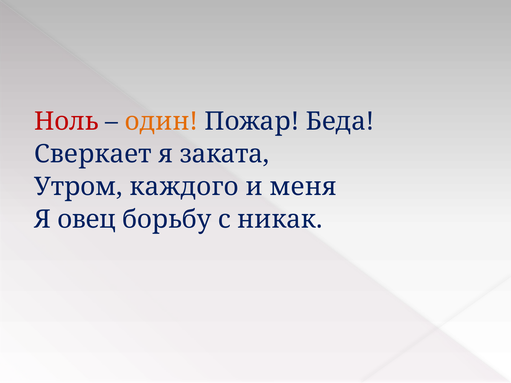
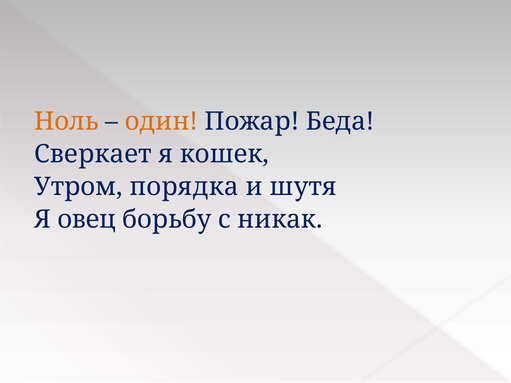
Ноль colour: red -> orange
заката: заката -> кошек
каждого: каждого -> порядка
меня: меня -> шутя
